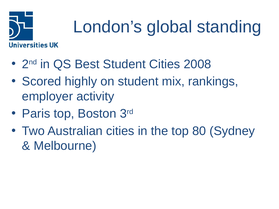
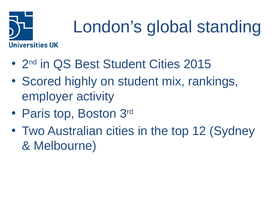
2008: 2008 -> 2015
80: 80 -> 12
